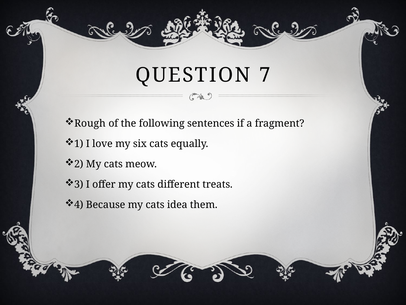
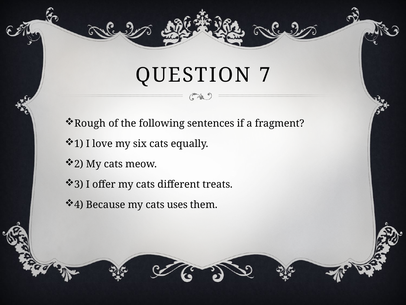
idea: idea -> uses
